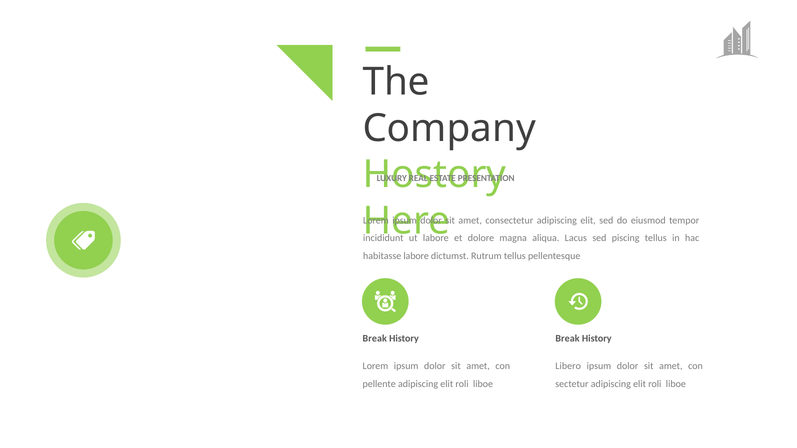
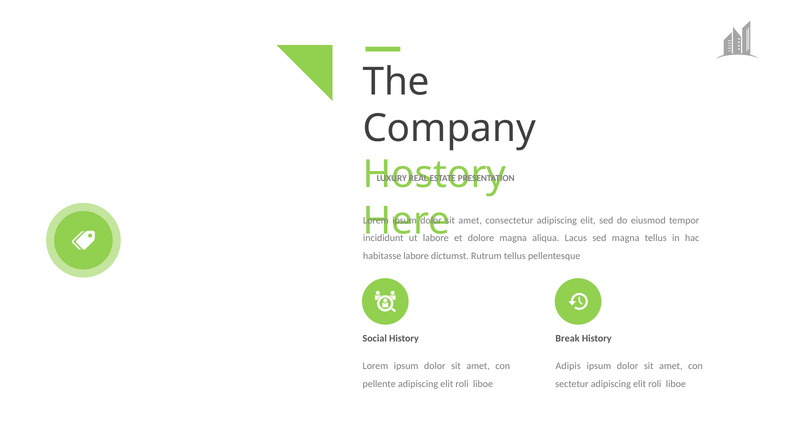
sed piscing: piscing -> magna
Break at (375, 339): Break -> Social
Libero: Libero -> Adipis
